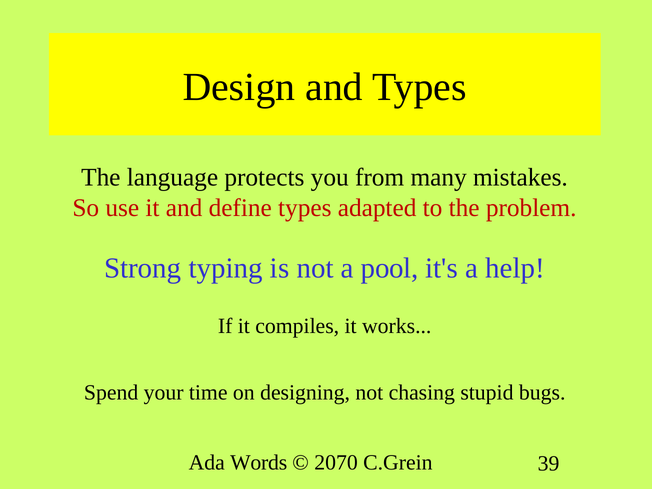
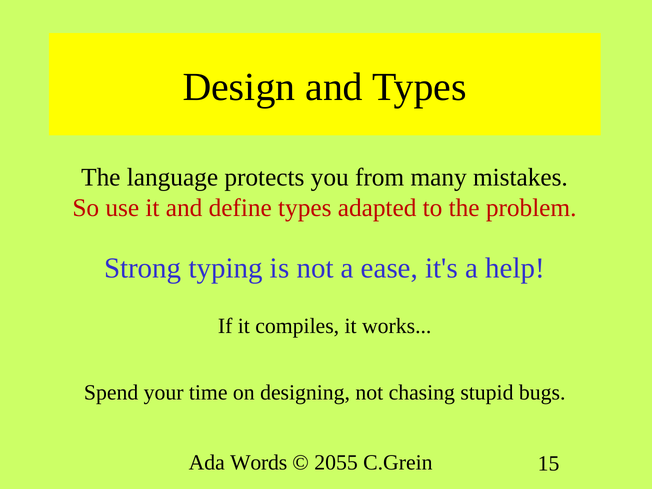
pool: pool -> ease
2070: 2070 -> 2055
39: 39 -> 15
